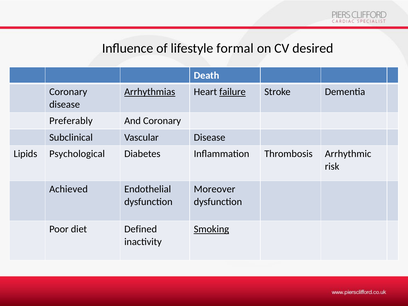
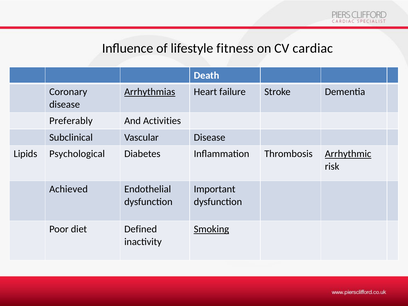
formal: formal -> fitness
desired: desired -> cardiac
failure underline: present -> none
And Coronary: Coronary -> Activities
Arrhythmic underline: none -> present
Moreover: Moreover -> Important
